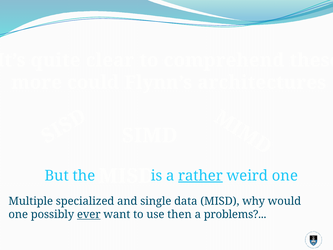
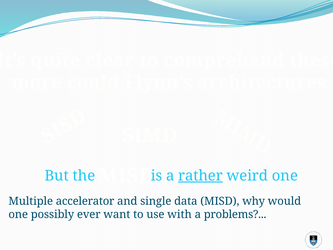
specialized: specialized -> accelerator
ever underline: present -> none
then: then -> with
